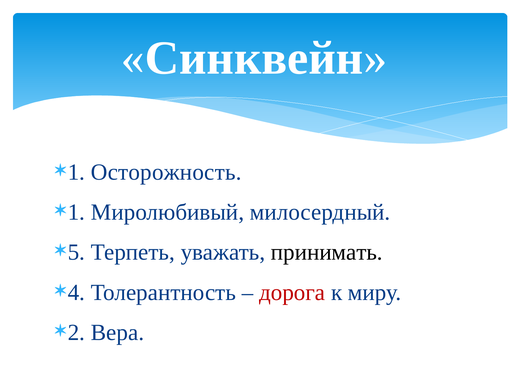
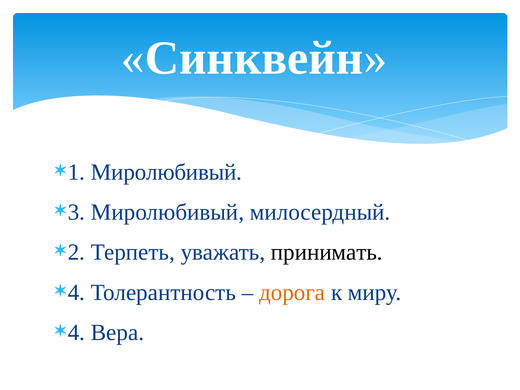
1 Осторожность: Осторожность -> Миролюбивый
1 at (76, 212): 1 -> 3
5: 5 -> 2
дорога colour: red -> orange
2 at (76, 333): 2 -> 4
